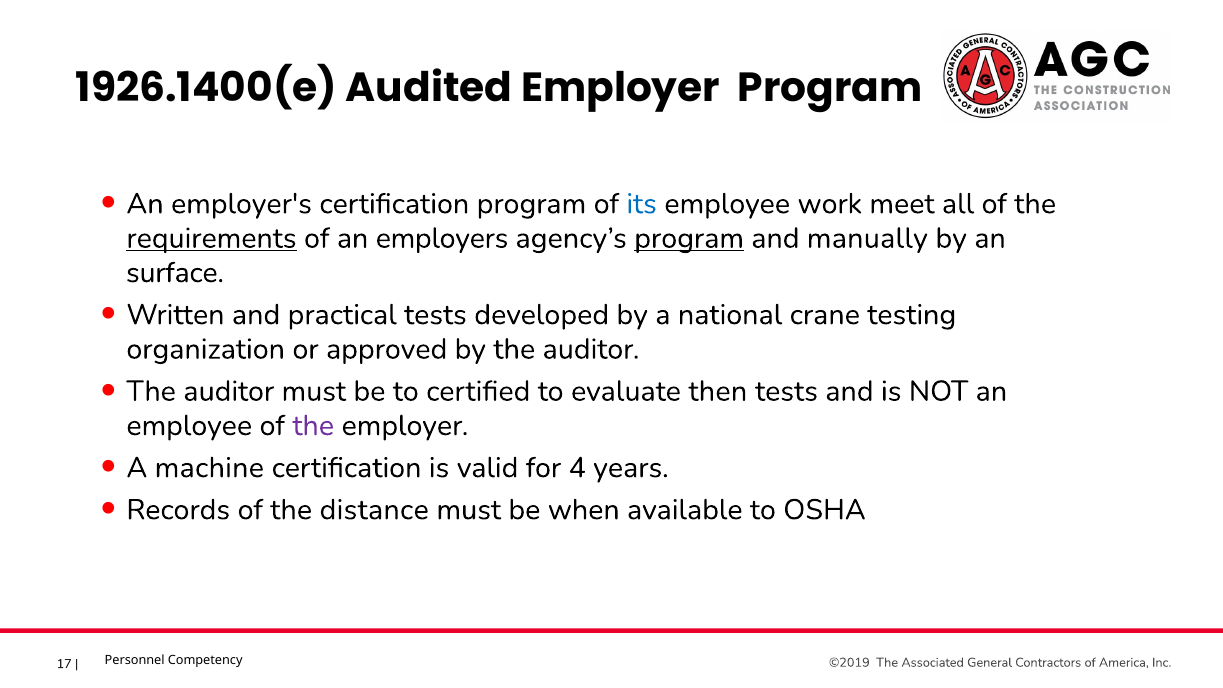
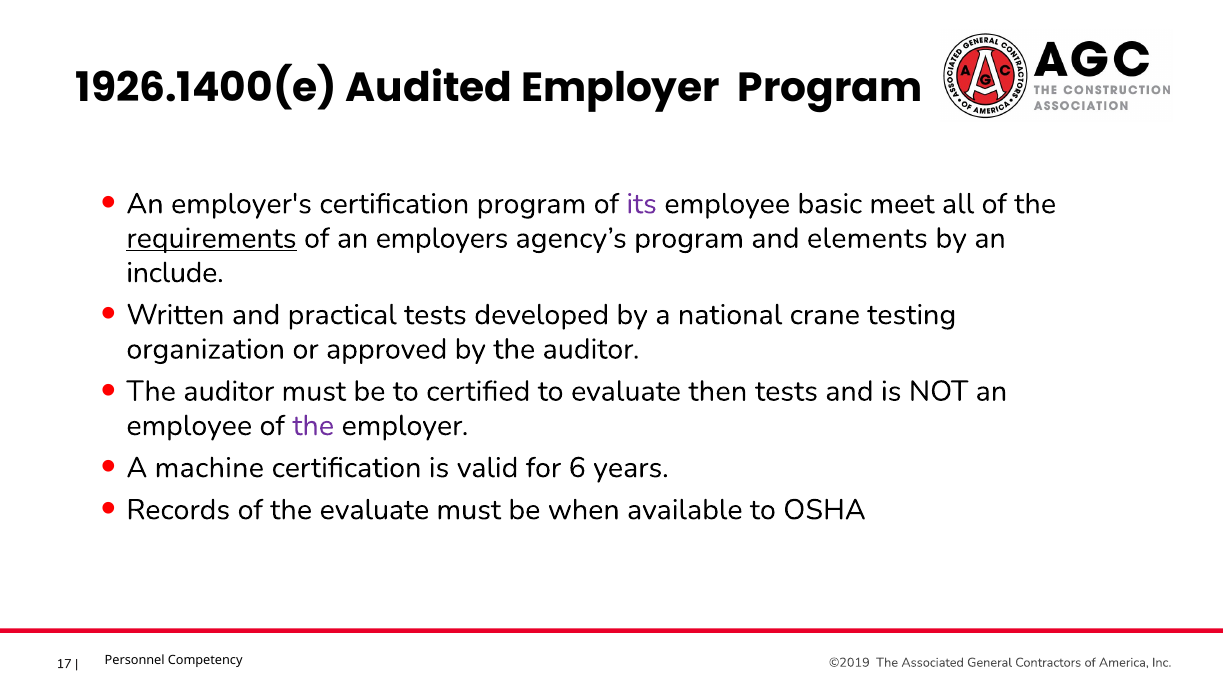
its colour: blue -> purple
work: work -> basic
program at (689, 238) underline: present -> none
manually: manually -> elements
surface: surface -> include
4: 4 -> 6
the distance: distance -> evaluate
